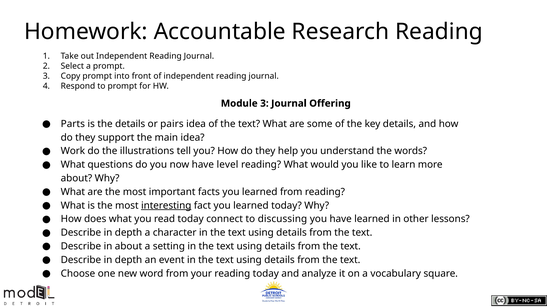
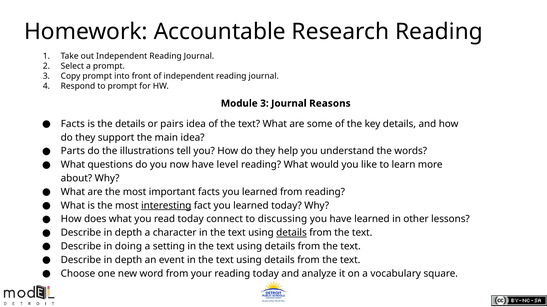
Offering: Offering -> Reasons
Parts at (73, 124): Parts -> Facts
Work: Work -> Parts
details at (291, 233) underline: none -> present
in about: about -> doing
